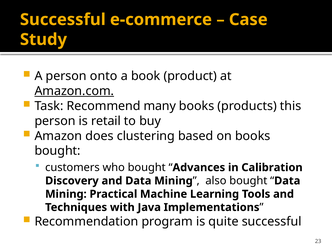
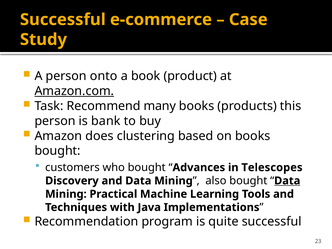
retail: retail -> bank
Calibration: Calibration -> Telescopes
Data at (287, 181) underline: none -> present
